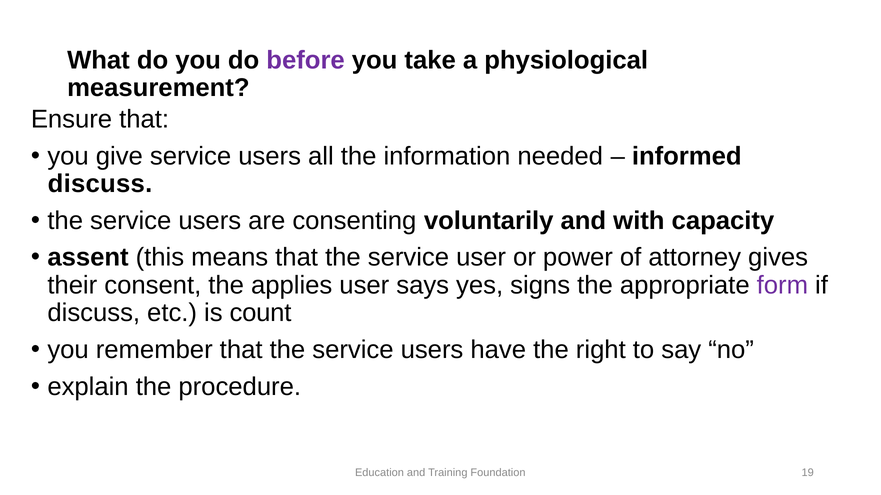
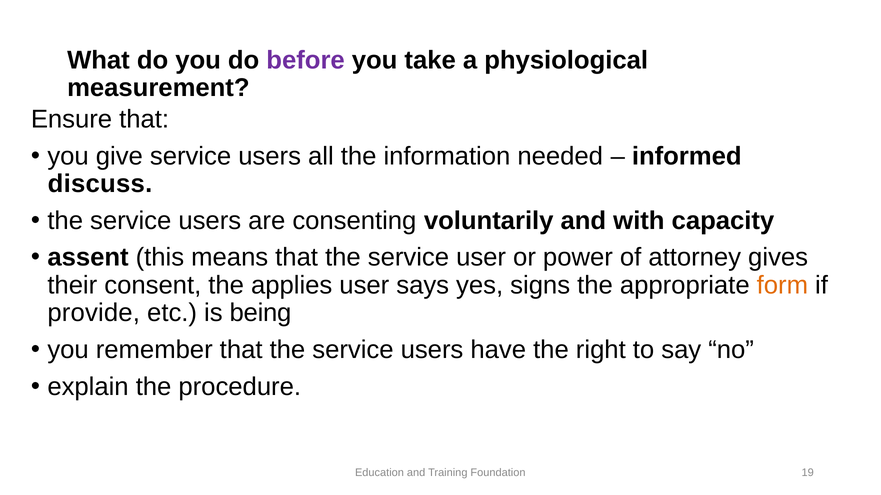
form colour: purple -> orange
discuss at (94, 313): discuss -> provide
count: count -> being
